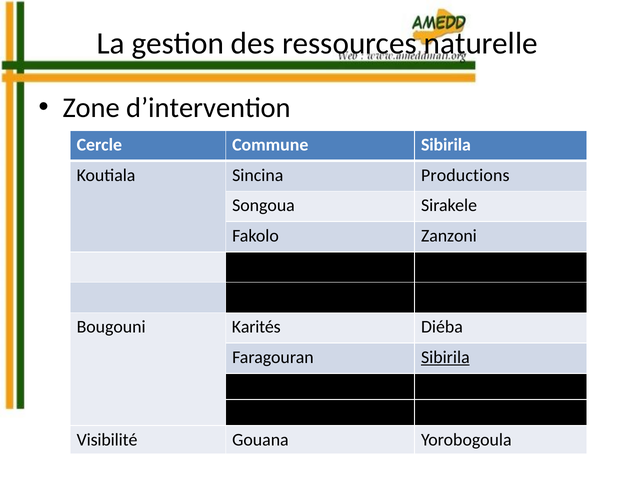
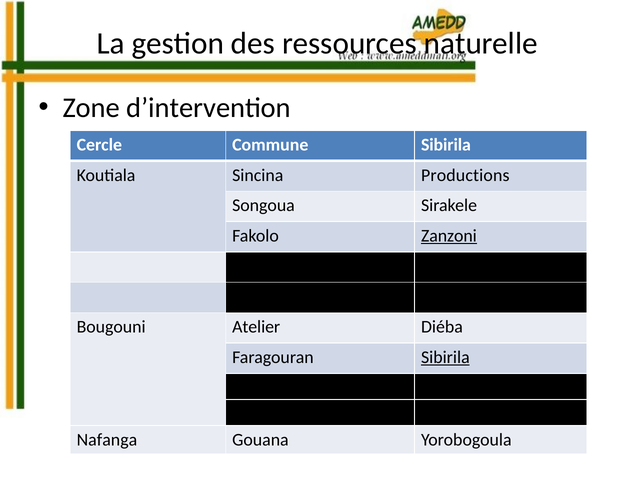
Zanzoni underline: none -> present
Karités: Karités -> Atelier
Visibilité: Visibilité -> Nafanga
